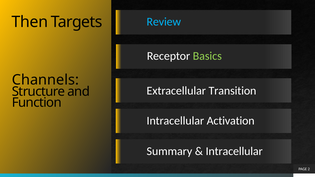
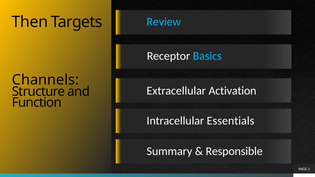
Basics colour: light green -> light blue
Transition: Transition -> Activation
Activation: Activation -> Essentials
Intracellular at (234, 152): Intracellular -> Responsible
